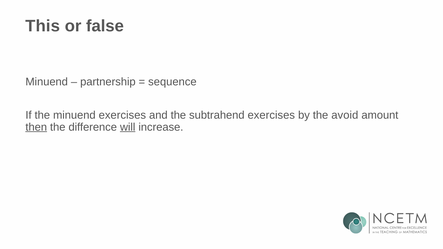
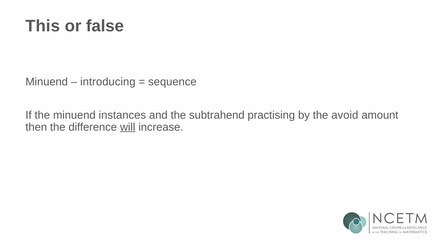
partnership: partnership -> introducing
minuend exercises: exercises -> instances
subtrahend exercises: exercises -> practising
then underline: present -> none
